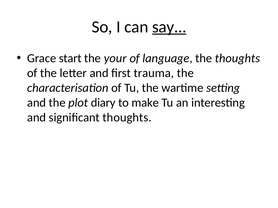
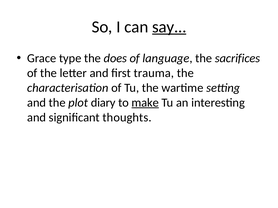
start: start -> type
your: your -> does
the thoughts: thoughts -> sacrifices
make underline: none -> present
